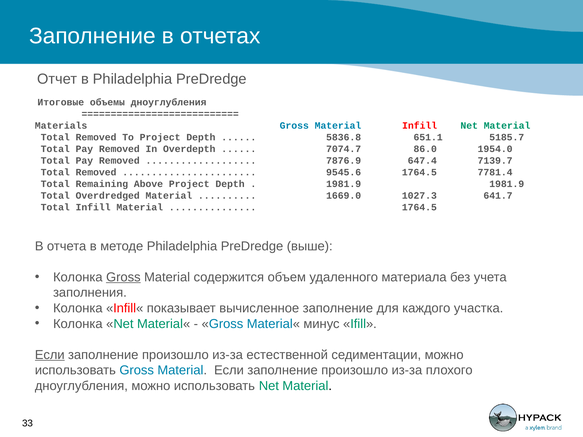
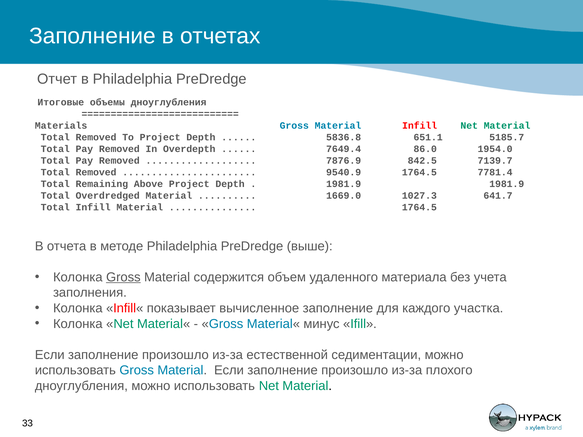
7074.7: 7074.7 -> 7649.4
647.4: 647.4 -> 842.5
9545.6: 9545.6 -> 9540.9
Если at (50, 355) underline: present -> none
